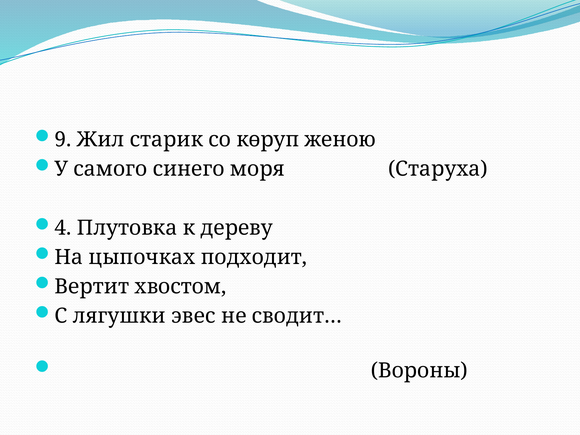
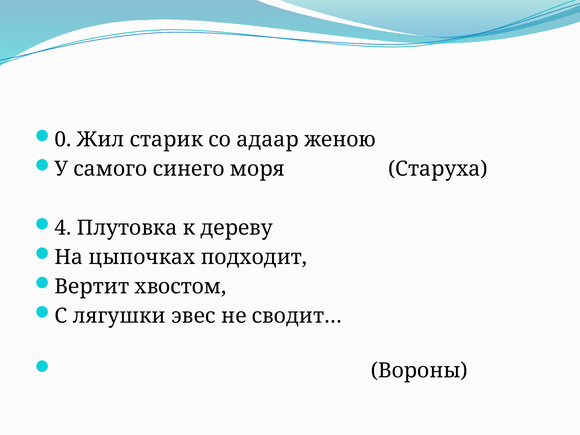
9: 9 -> 0
көруп: көруп -> адаар
